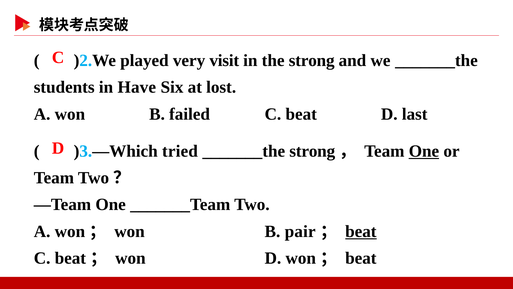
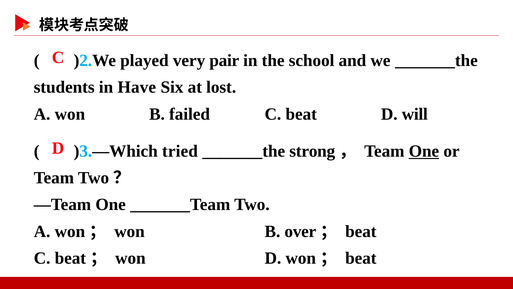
visit: visit -> pair
the strong: strong -> school
last: last -> will
pair: pair -> over
beat at (361, 231) underline: present -> none
